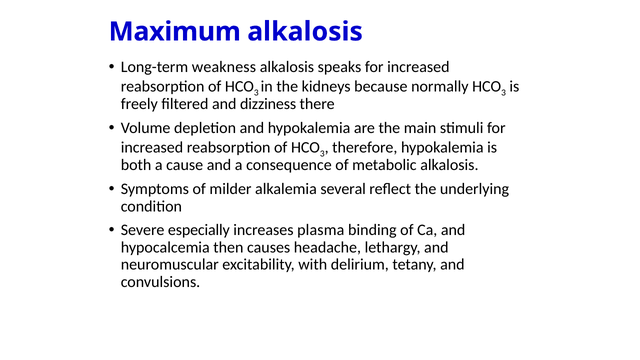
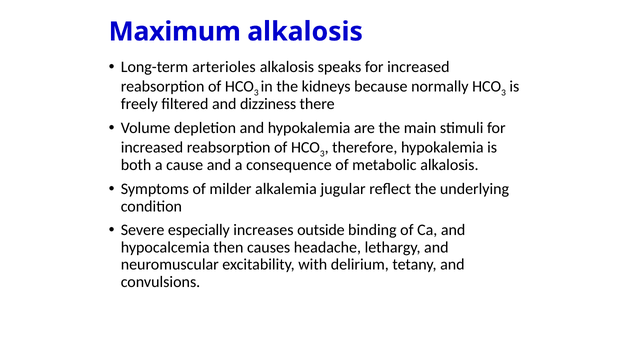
weakness: weakness -> arterioles
several: several -> jugular
plasma: plasma -> outside
